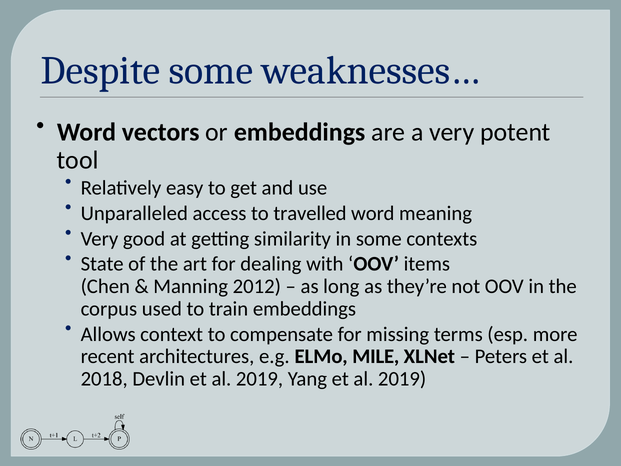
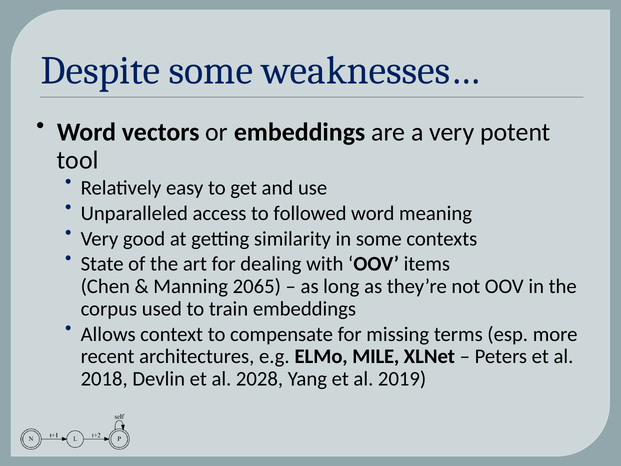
travelled: travelled -> followed
2012: 2012 -> 2065
Devlin et al 2019: 2019 -> 2028
